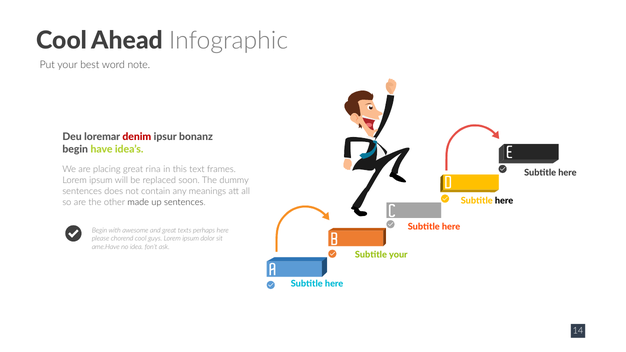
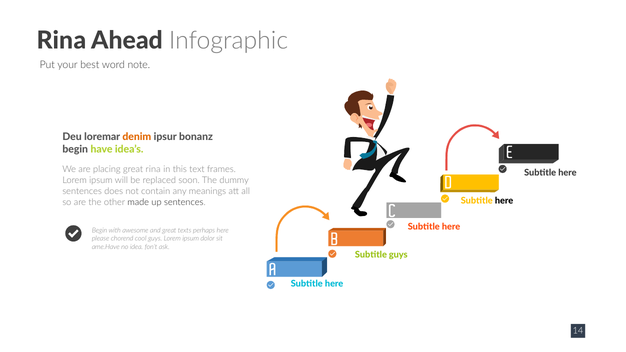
Cool at (62, 40): Cool -> Rina
denim colour: red -> orange
Subtitle your: your -> guys
